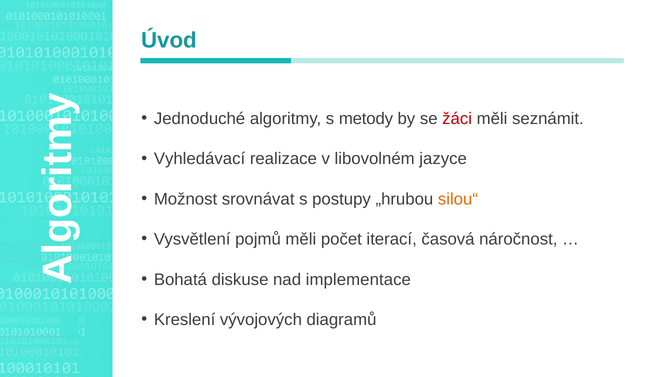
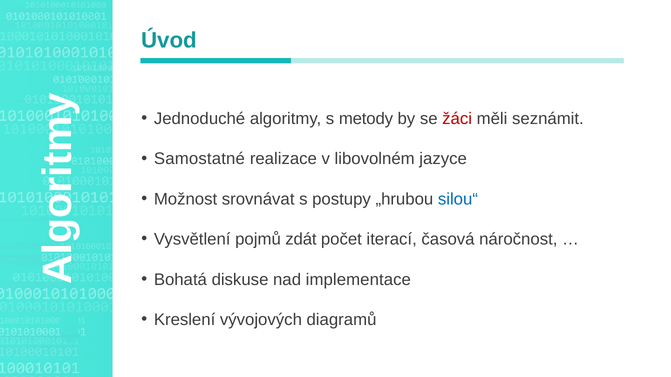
Vyhledávací: Vyhledávací -> Samostatné
silou“ colour: orange -> blue
pojmů měli: měli -> zdát
